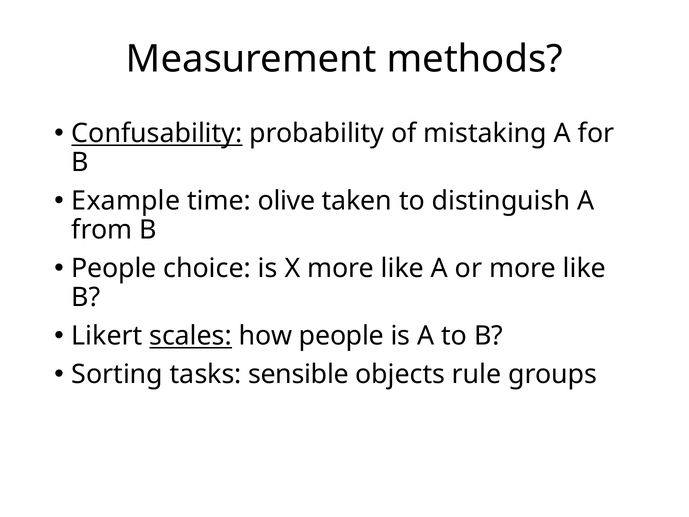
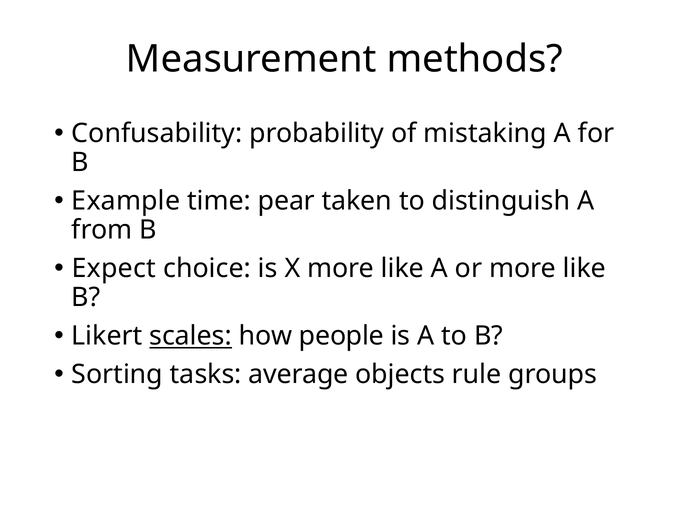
Confusability underline: present -> none
olive: olive -> pear
People at (114, 268): People -> Expect
sensible: sensible -> average
